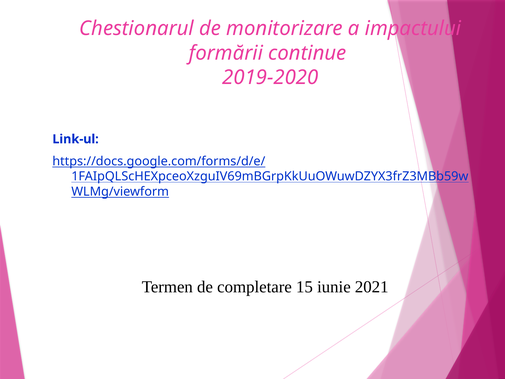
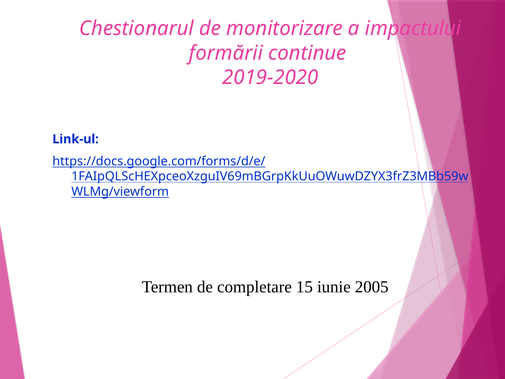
2021: 2021 -> 2005
